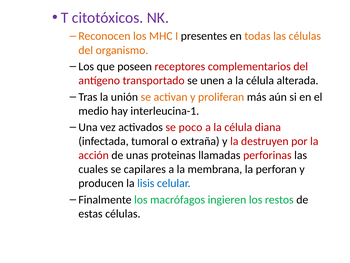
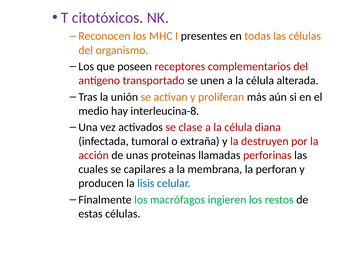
interleucina-1: interleucina-1 -> interleucina-8
poco: poco -> clase
